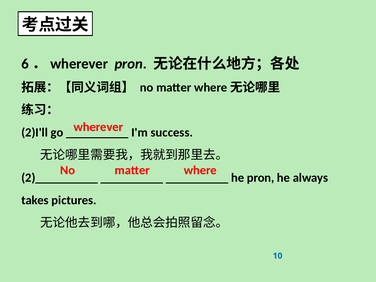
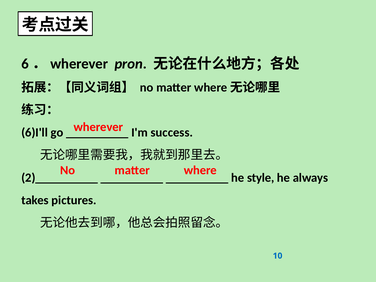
2)I'll: 2)I'll -> 6)I'll
he pron: pron -> style
